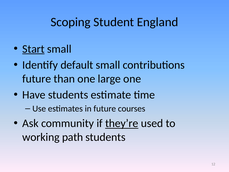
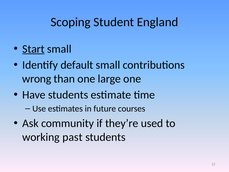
future at (37, 79): future -> wrong
they’re underline: present -> none
path: path -> past
